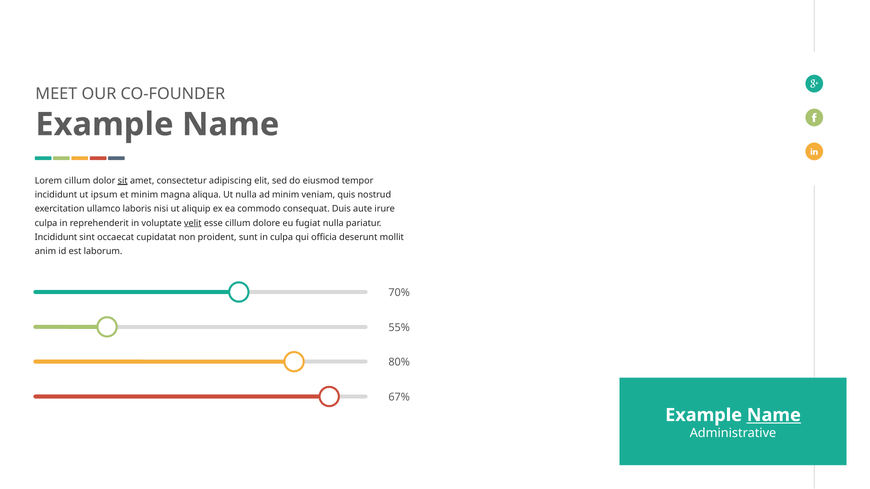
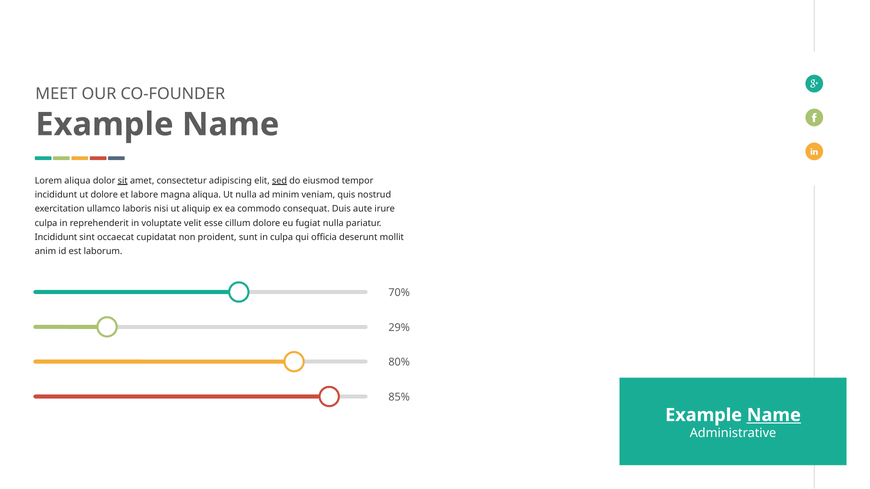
Lorem cillum: cillum -> aliqua
sed underline: none -> present
ut ipsum: ipsum -> dolore
et minim: minim -> labore
velit underline: present -> none
55%: 55% -> 29%
67%: 67% -> 85%
